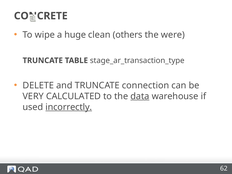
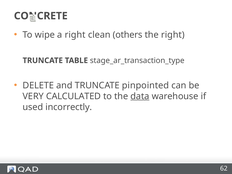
a huge: huge -> right
the were: were -> right
connection: connection -> pinpointed
incorrectly underline: present -> none
